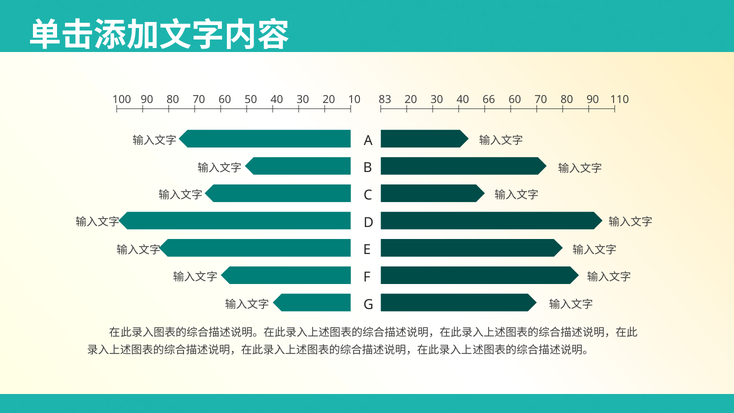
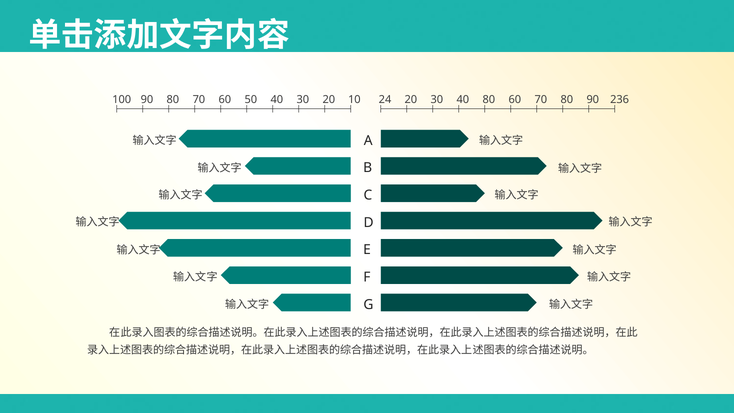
83: 83 -> 24
40 66: 66 -> 80
110: 110 -> 236
